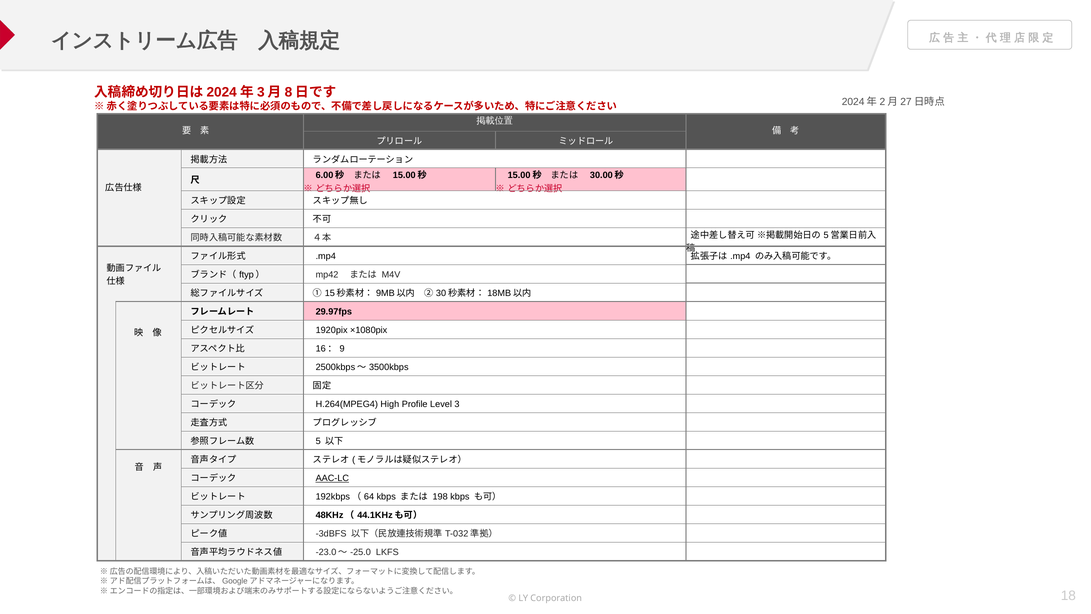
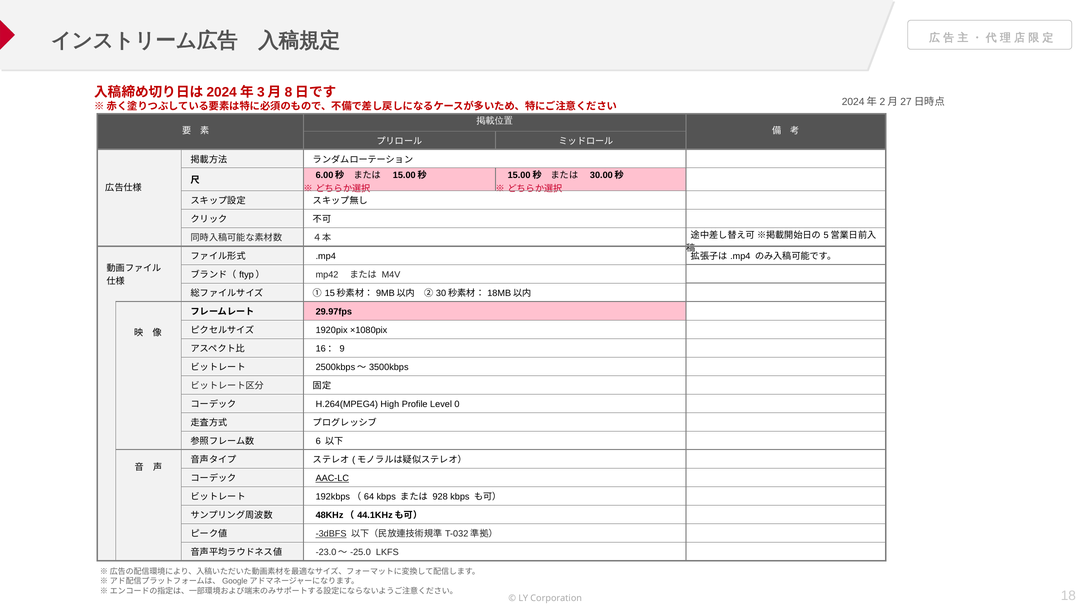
3: 3 -> 0
5: 5 -> 6
198: 198 -> 928
-3dBFS underline: none -> present
